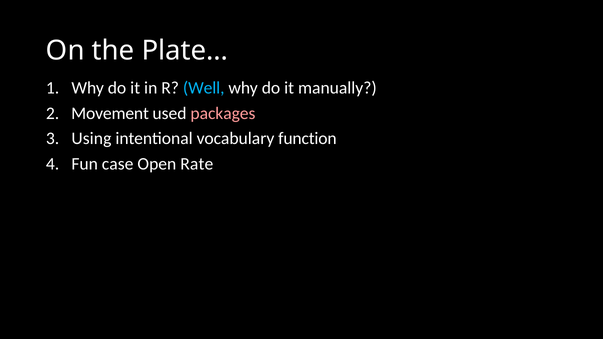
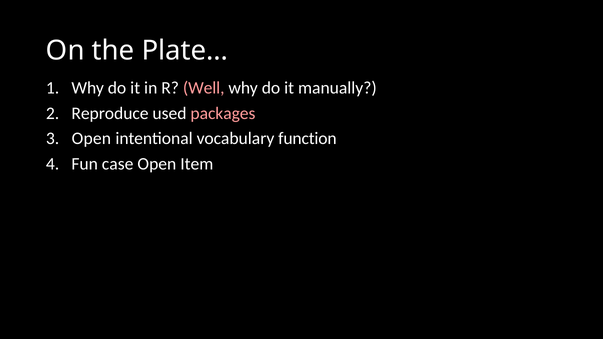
Well colour: light blue -> pink
Movement: Movement -> Reproduce
Using at (91, 139): Using -> Open
Rate: Rate -> Item
